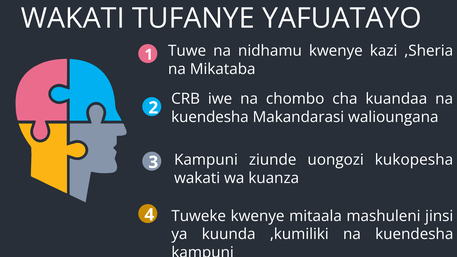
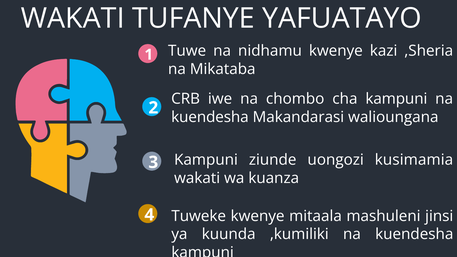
cha kuandaa: kuandaa -> kampuni
kukopesha: kukopesha -> kusimamia
